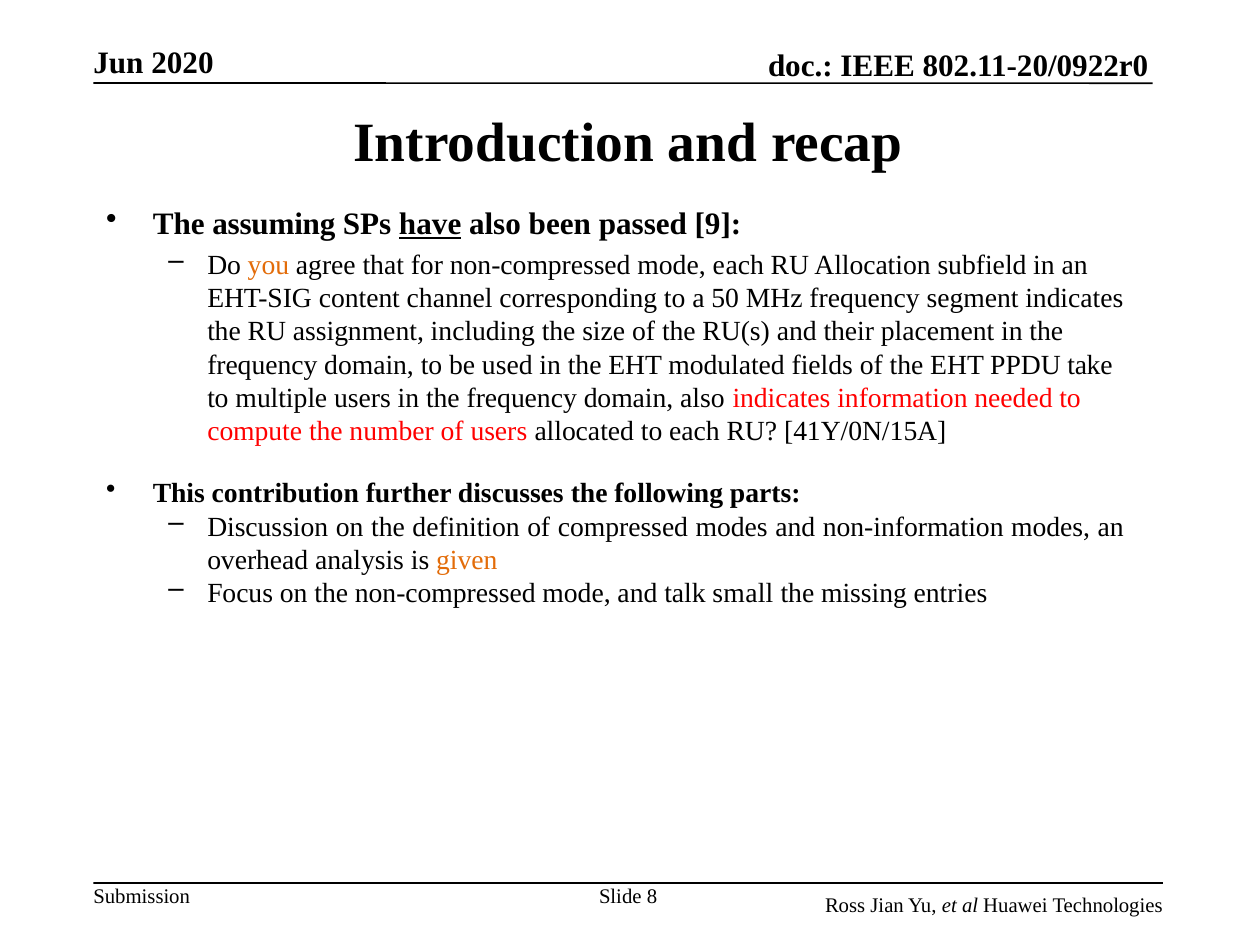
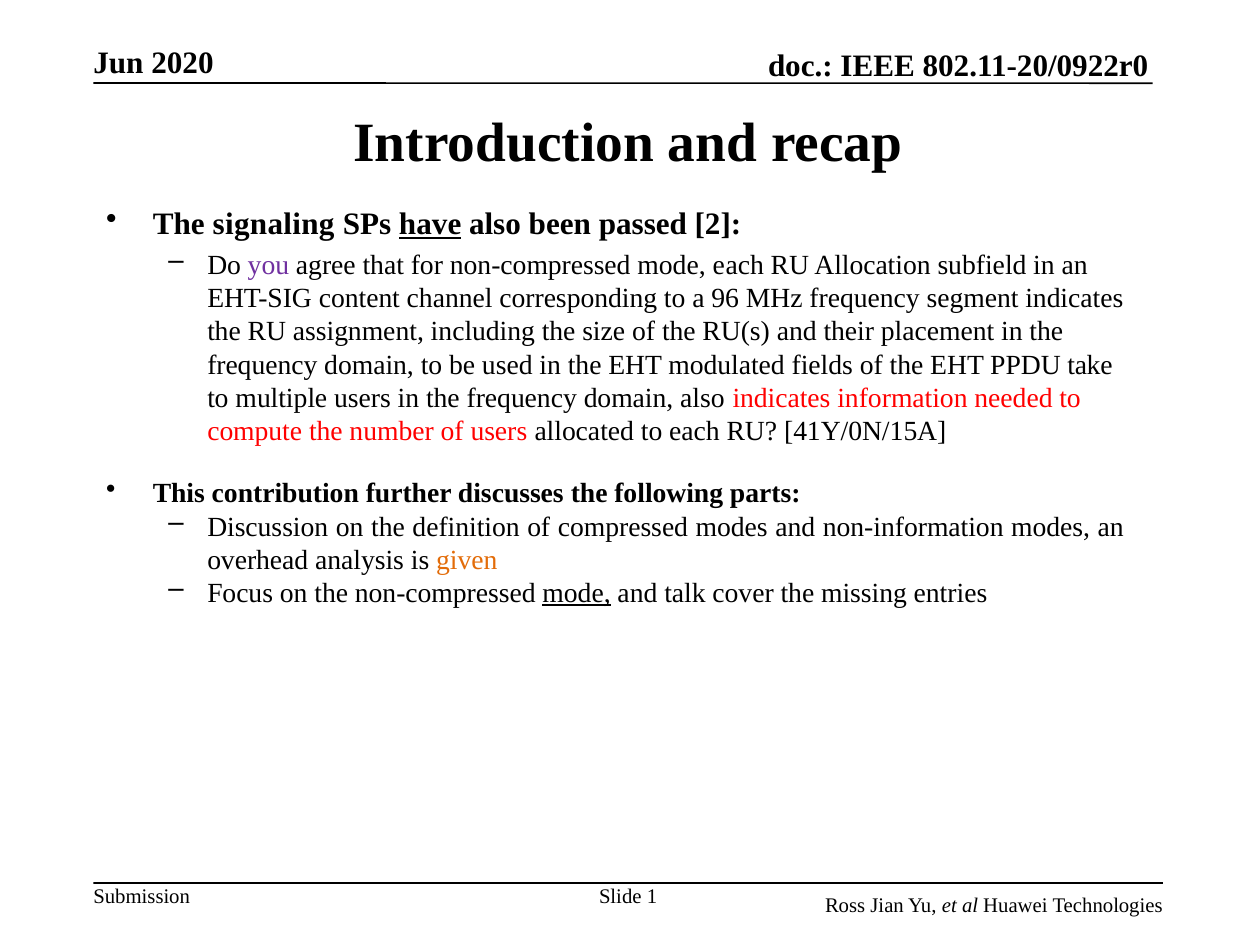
assuming: assuming -> signaling
9: 9 -> 2
you colour: orange -> purple
50: 50 -> 96
mode at (577, 593) underline: none -> present
small: small -> cover
8: 8 -> 1
